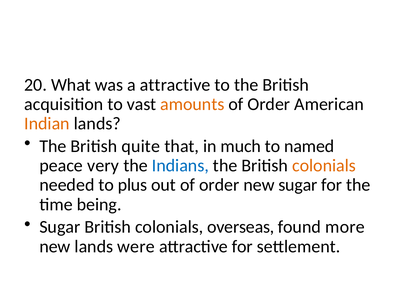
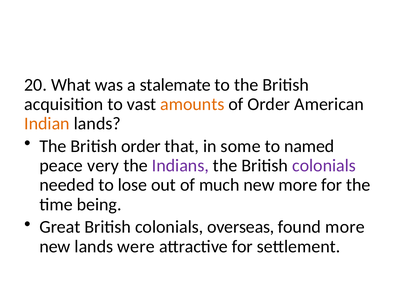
a attractive: attractive -> stalemate
British quite: quite -> order
much: much -> some
Indians colour: blue -> purple
colonials at (324, 166) colour: orange -> purple
plus: plus -> lose
out of order: order -> much
new sugar: sugar -> more
Sugar at (60, 227): Sugar -> Great
